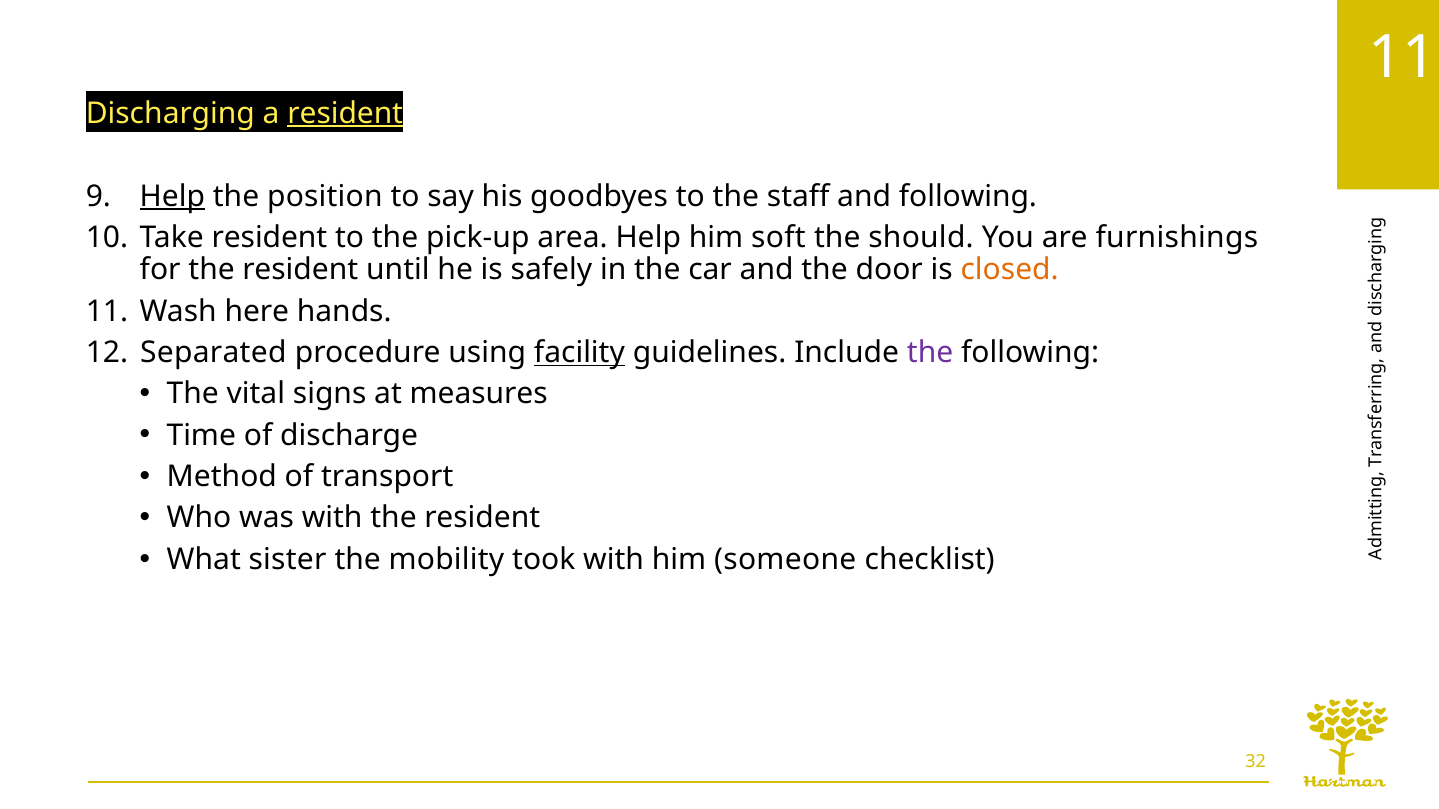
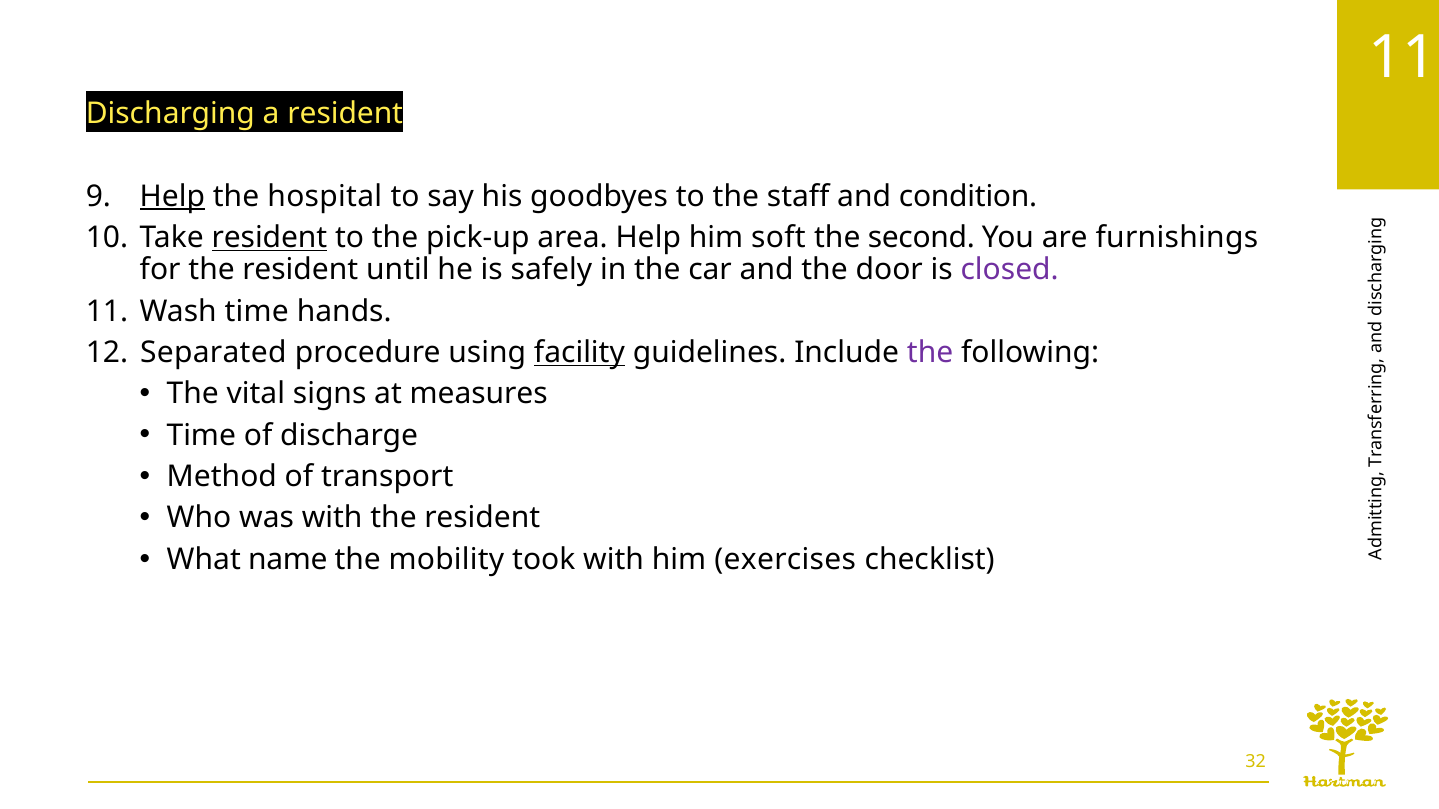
resident at (345, 113) underline: present -> none
position: position -> hospital
and following: following -> condition
resident at (269, 238) underline: none -> present
should: should -> second
closed colour: orange -> purple
Wash here: here -> time
sister: sister -> name
someone: someone -> exercises
